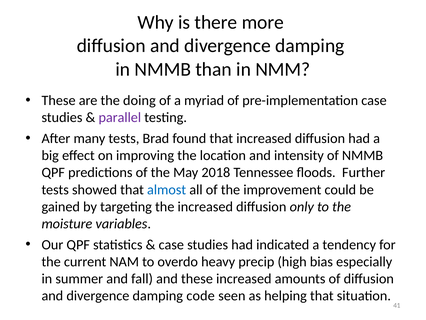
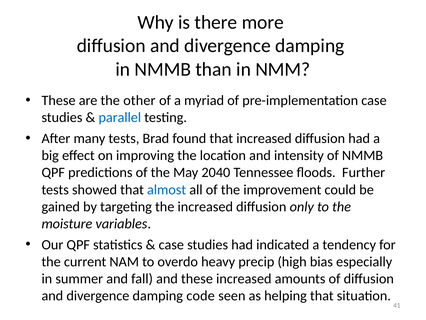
doing: doing -> other
parallel colour: purple -> blue
2018: 2018 -> 2040
